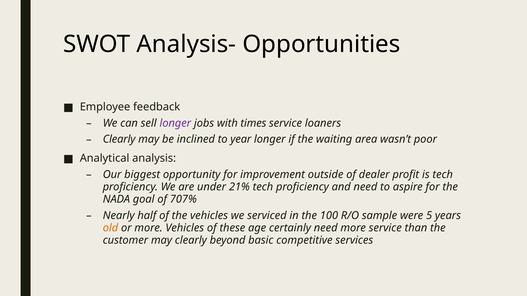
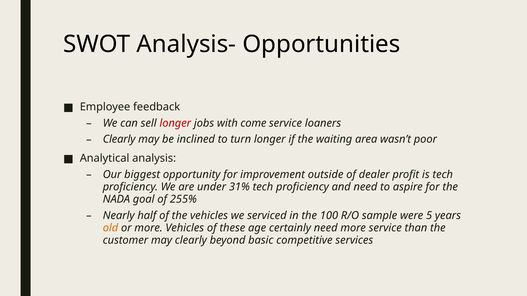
longer at (175, 123) colour: purple -> red
times: times -> come
year: year -> turn
21%: 21% -> 31%
707%: 707% -> 255%
